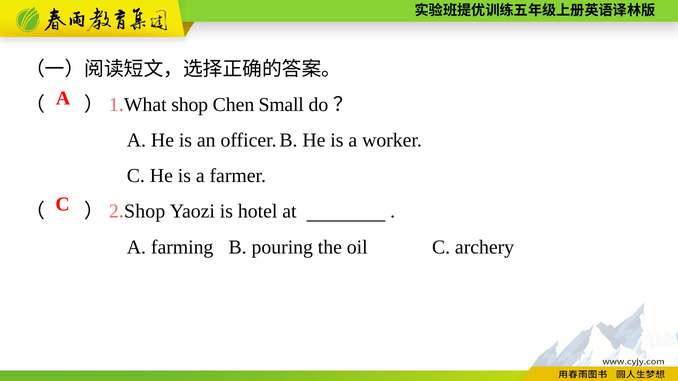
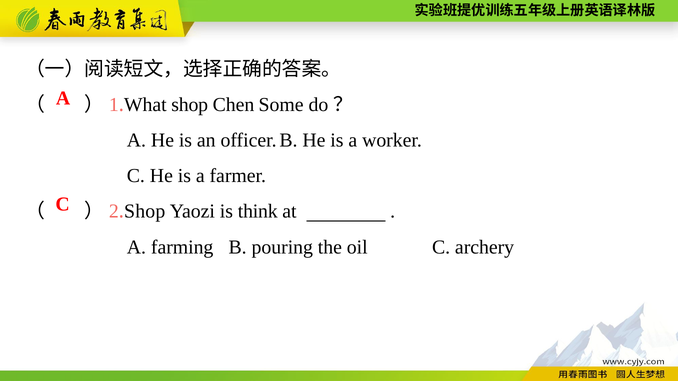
Small: Small -> Some
hotel: hotel -> think
